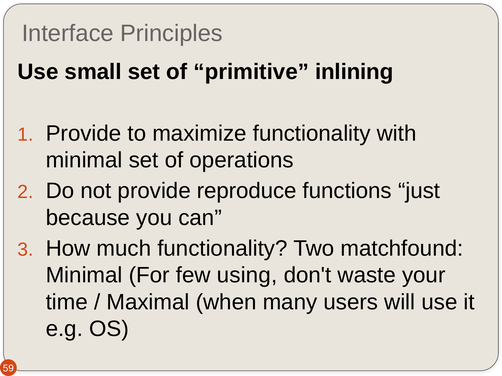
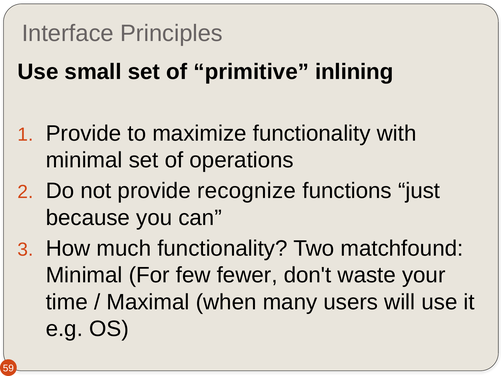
reproduce: reproduce -> recognize
using: using -> fewer
